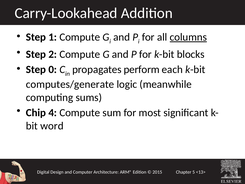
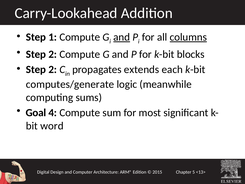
and at (122, 37) underline: none -> present
0 at (53, 69): 0 -> 2
perform: perform -> extends
Chip: Chip -> Goal
